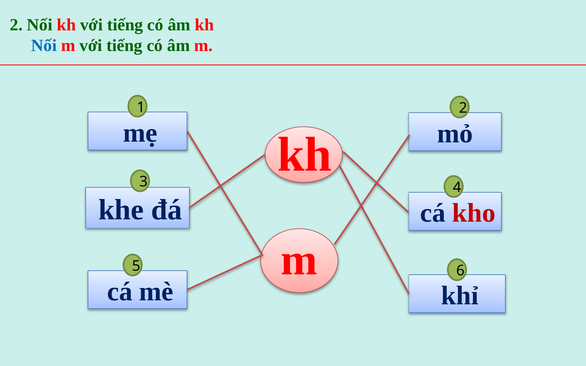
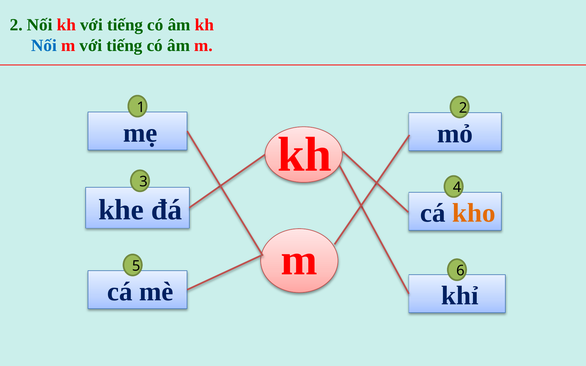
kho colour: red -> orange
